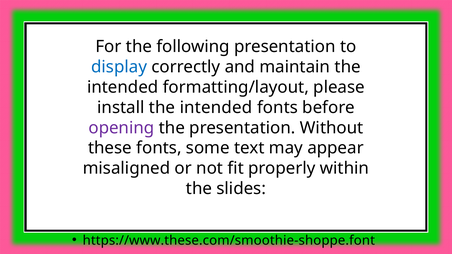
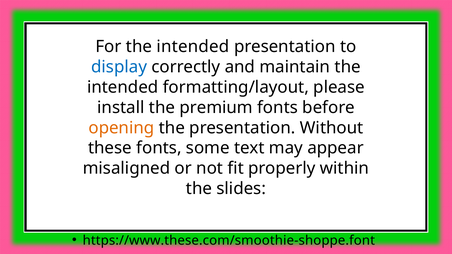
For the following: following -> intended
install the intended: intended -> premium
opening colour: purple -> orange
